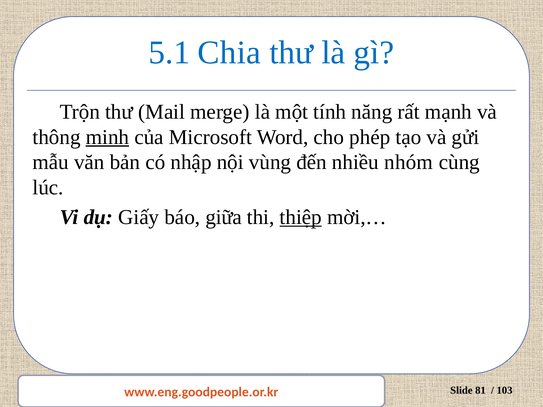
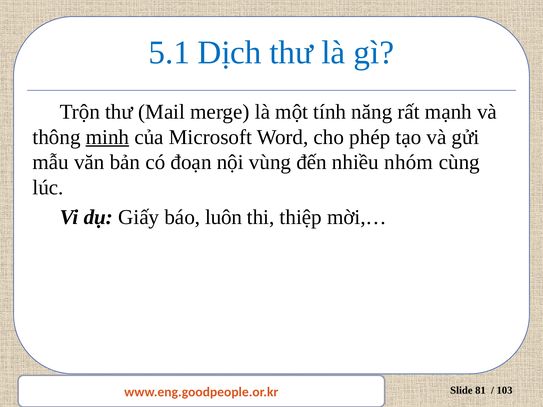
Chia: Chia -> Dịch
nhập: nhập -> đoạn
giữa: giữa -> luôn
thiệp underline: present -> none
